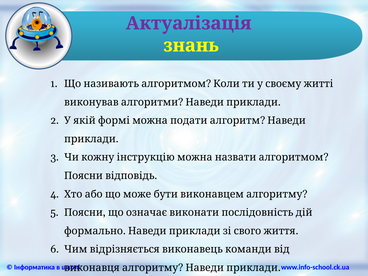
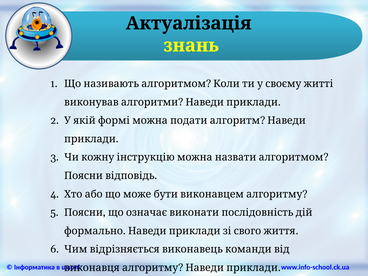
Актуалізація colour: purple -> black
